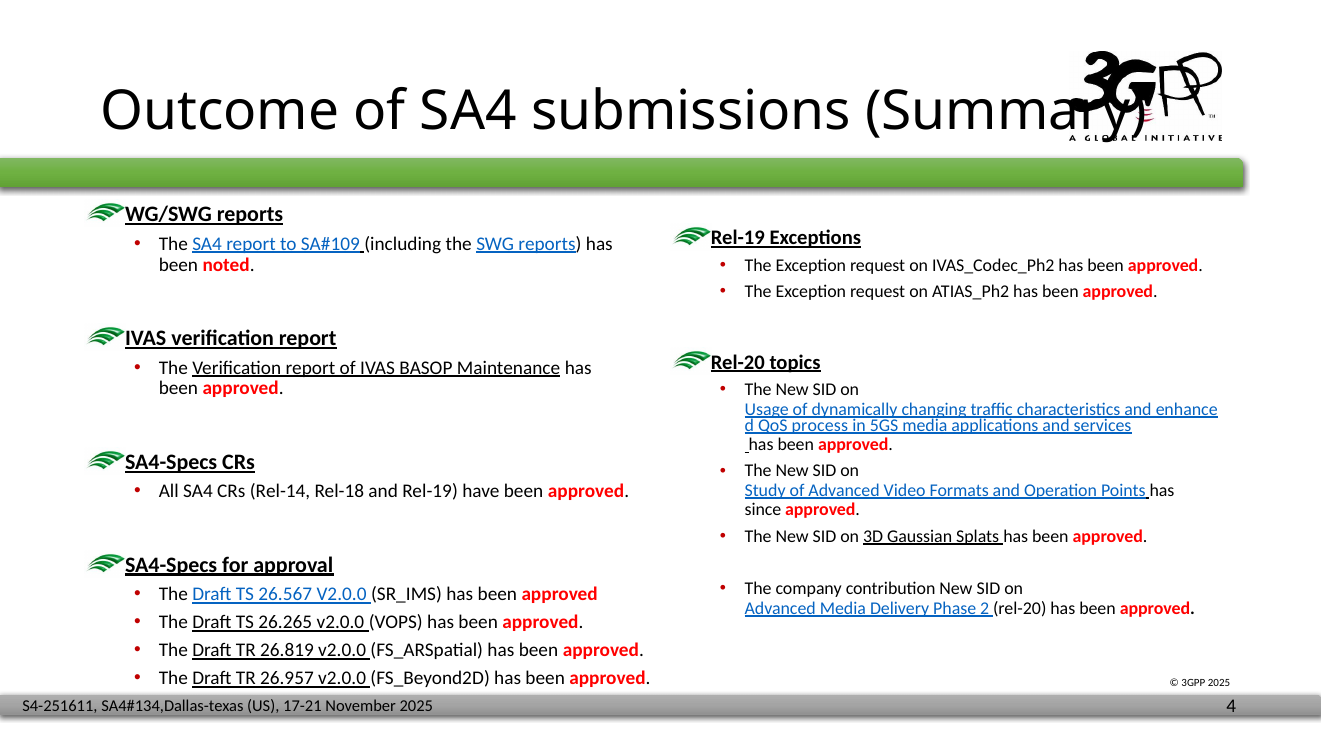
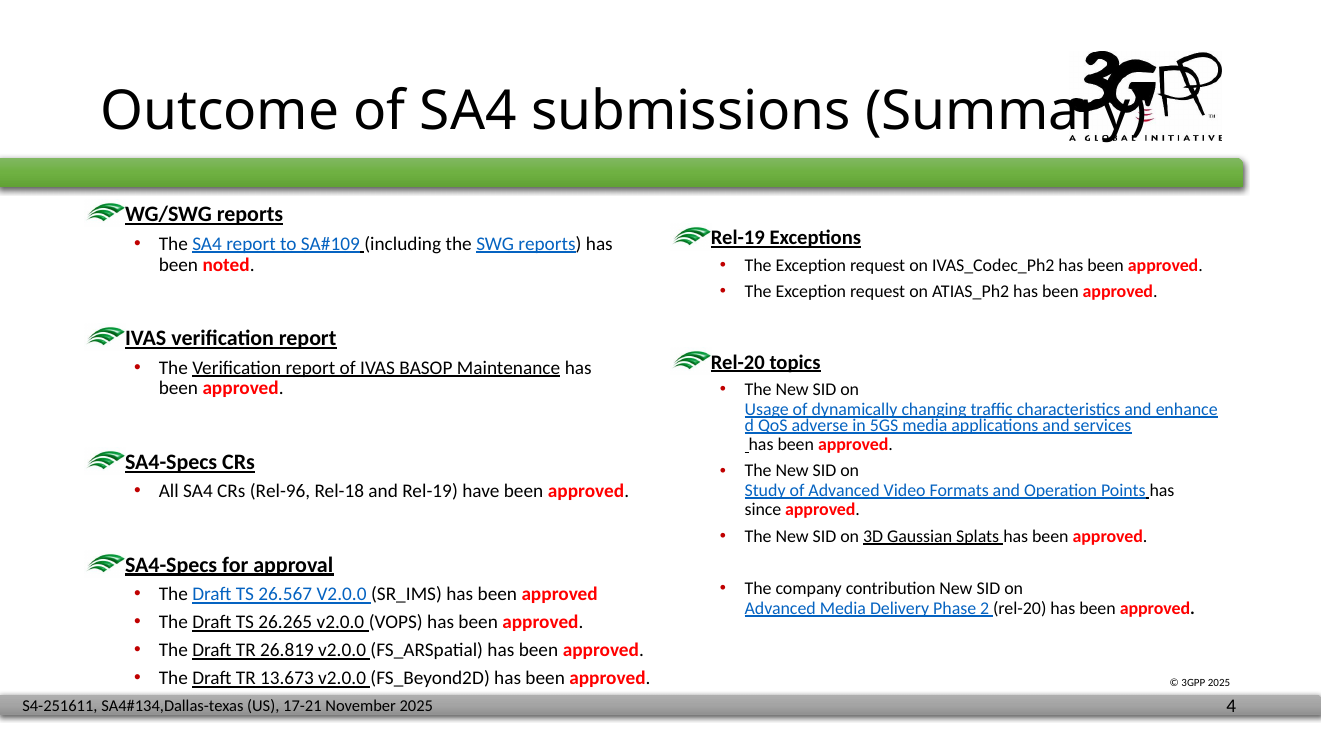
process: process -> adverse
Rel-14: Rel-14 -> Rel-96
26.957: 26.957 -> 13.673
